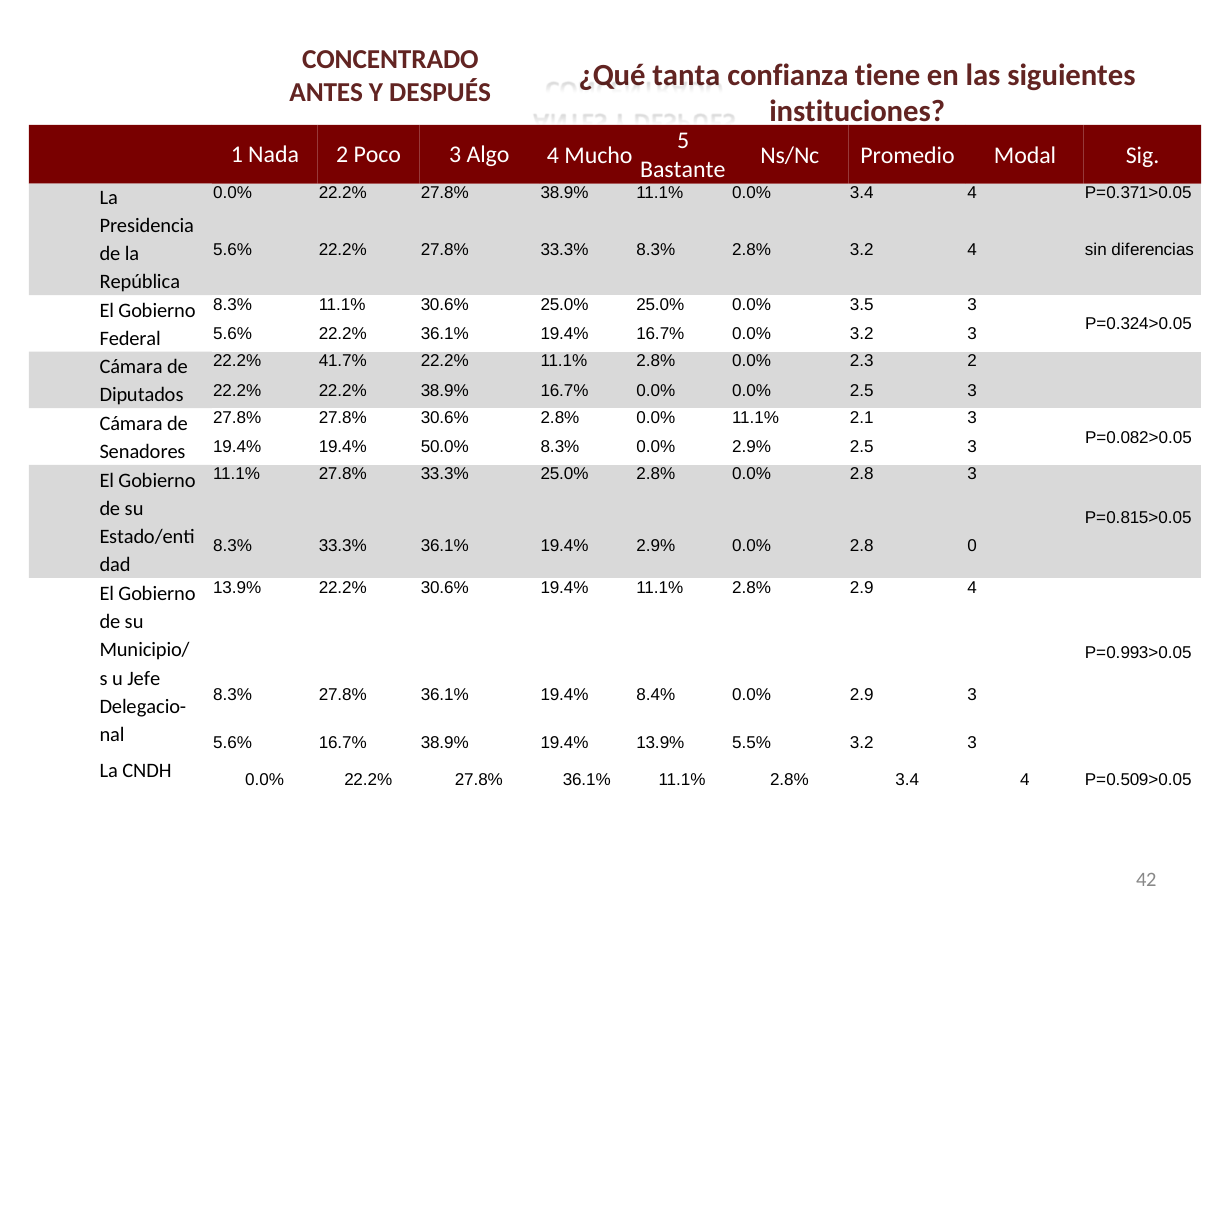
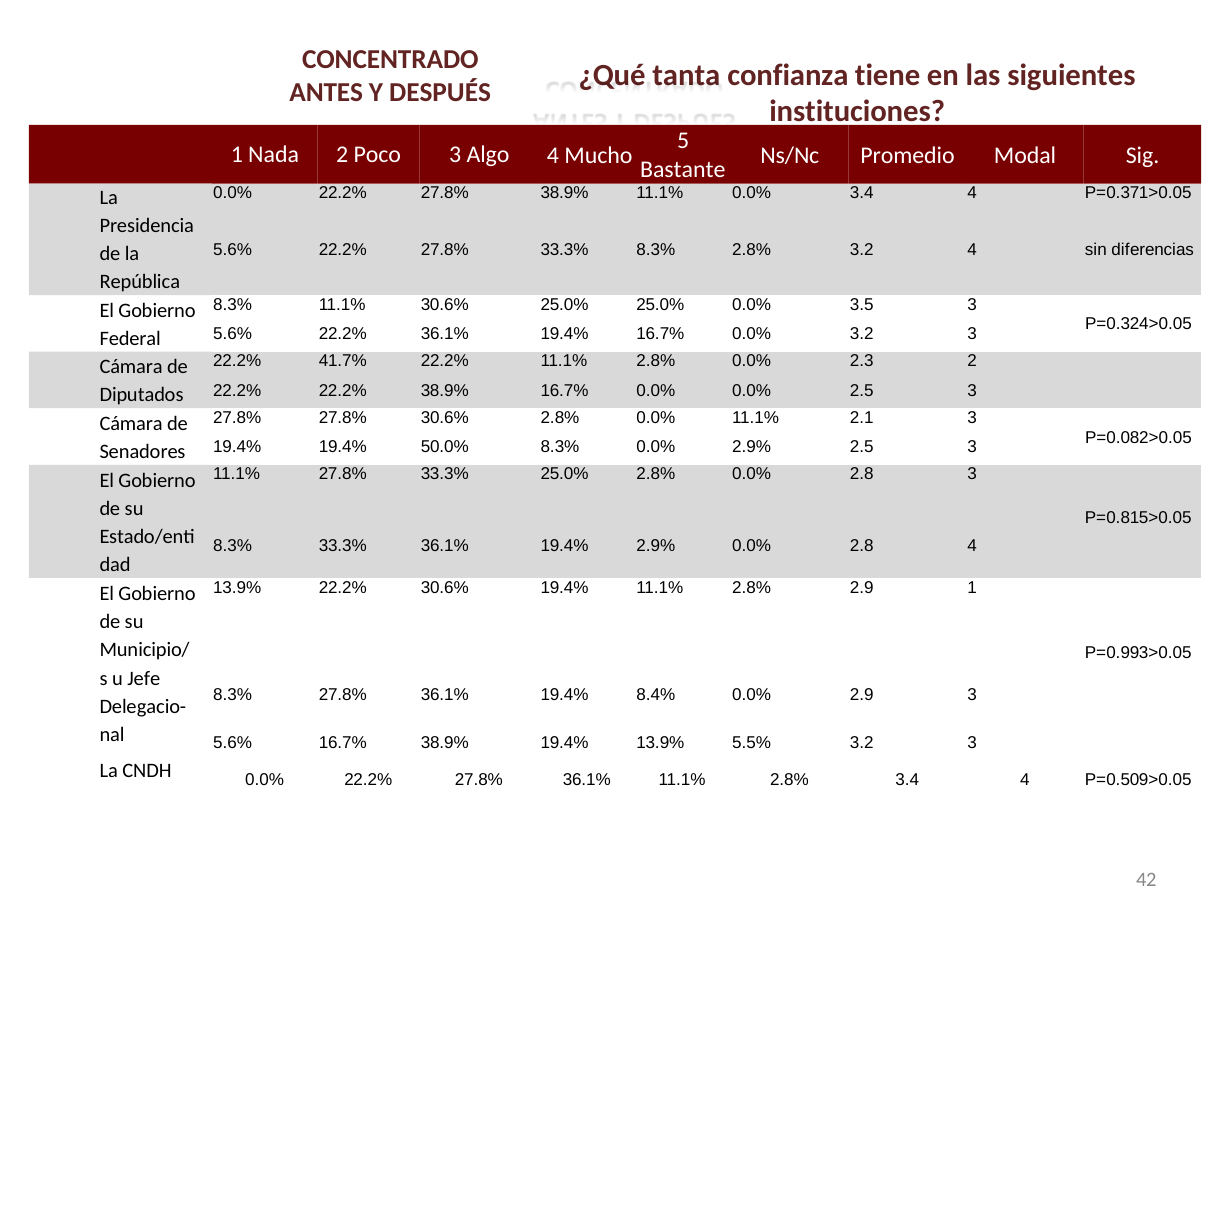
2.8 0: 0 -> 4
2.9 4: 4 -> 1
